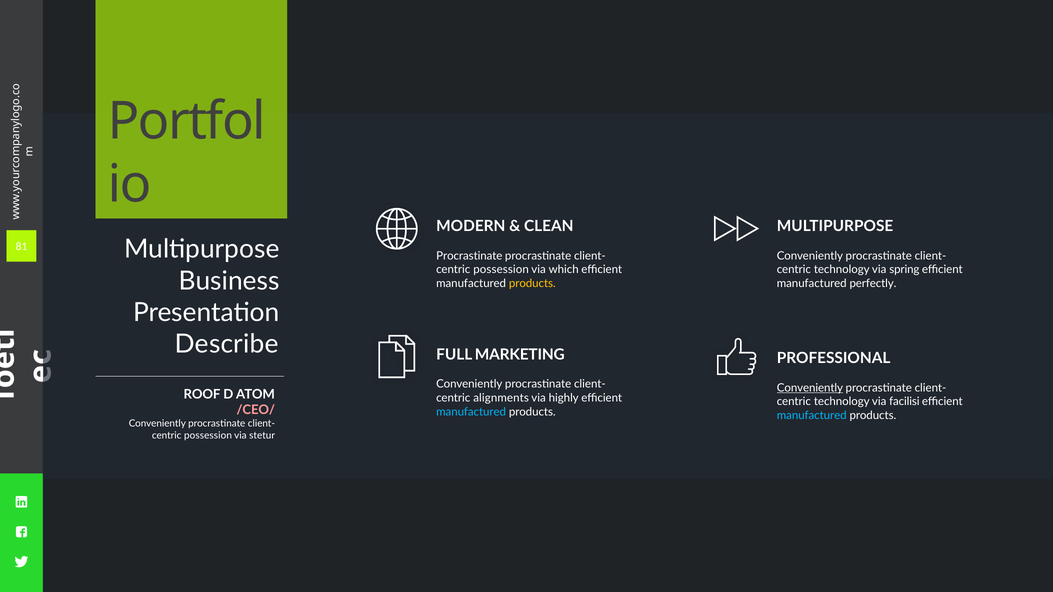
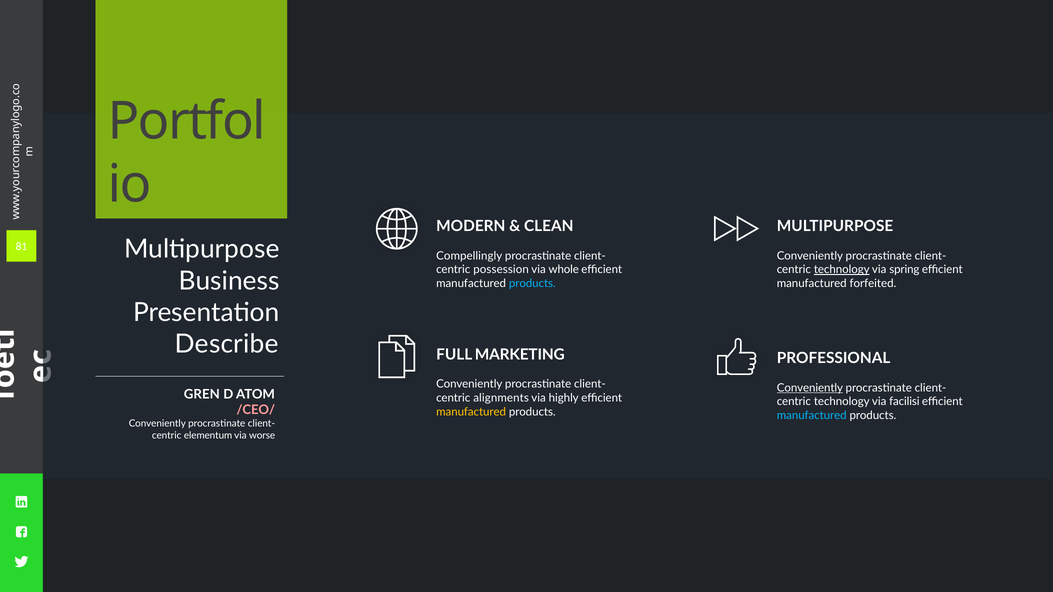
Procrastinate at (469, 256): Procrastinate -> Compellingly
which: which -> whole
technology at (842, 270) underline: none -> present
products at (532, 284) colour: yellow -> light blue
perfectly: perfectly -> forfeited
ROOF: ROOF -> GREN
manufactured at (471, 412) colour: light blue -> yellow
possession at (208, 436): possession -> elementum
stetur: stetur -> worse
